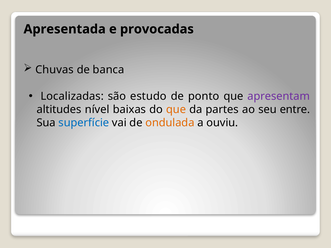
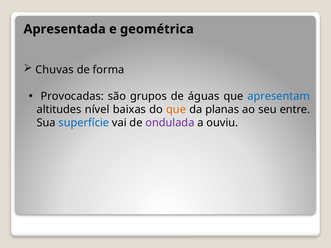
provocadas: provocadas -> geométrica
banca: banca -> forma
Localizadas: Localizadas -> Provocadas
estudo: estudo -> grupos
ponto: ponto -> águas
apresentam colour: purple -> blue
partes: partes -> planas
ondulada colour: orange -> purple
